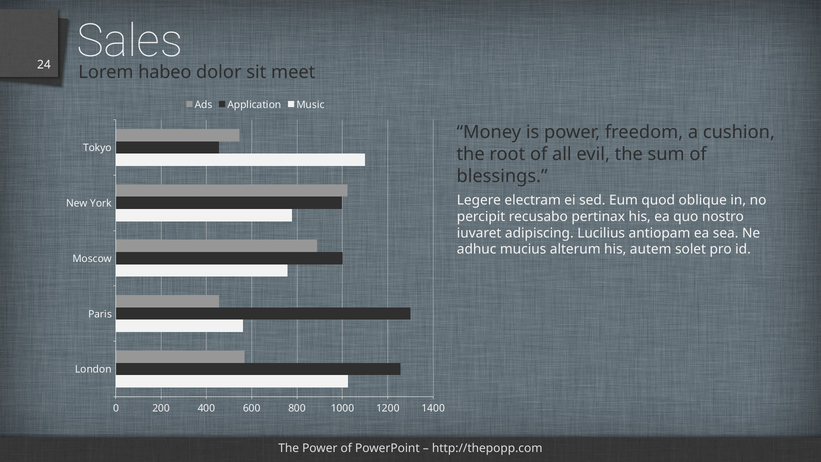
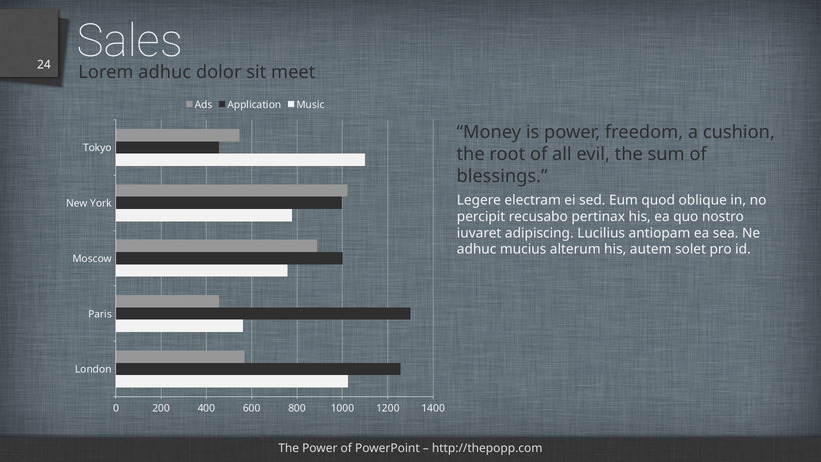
Lorem habeo: habeo -> adhuc
